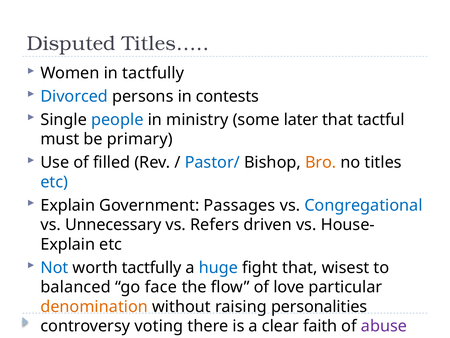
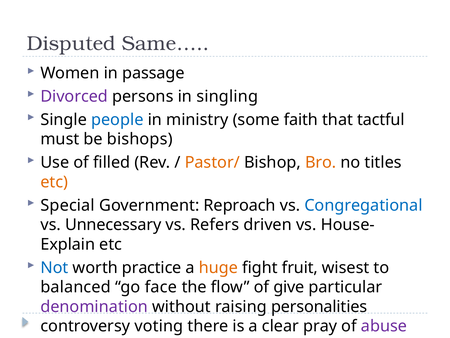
Titles…: Titles… -> Same…
in tactfully: tactfully -> passage
Divorced colour: blue -> purple
contests: contests -> singling
later: later -> faith
primary: primary -> bishops
Pastor/ colour: blue -> orange
etc at (54, 182) colour: blue -> orange
Explain at (68, 205): Explain -> Special
Passages: Passages -> Reproach
worth tactfully: tactfully -> practice
huge colour: blue -> orange
fight that: that -> fruit
love: love -> give
denomination colour: orange -> purple
faith: faith -> pray
